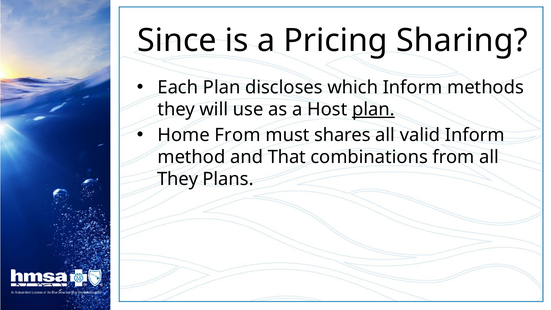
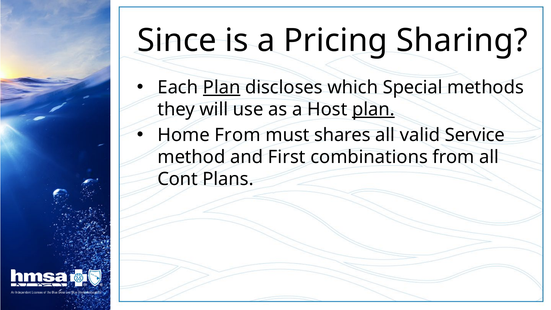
Plan at (222, 87) underline: none -> present
which Inform: Inform -> Special
valid Inform: Inform -> Service
That: That -> First
They at (178, 179): They -> Cont
